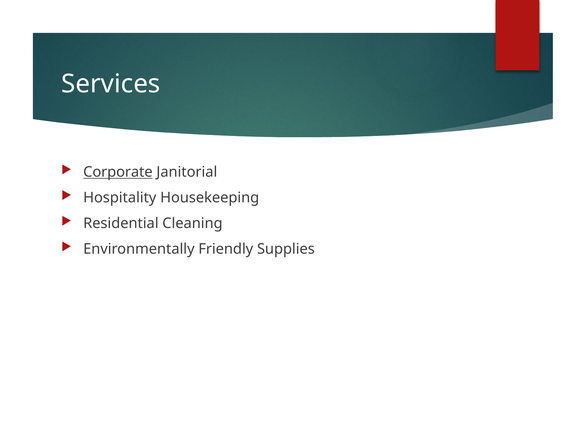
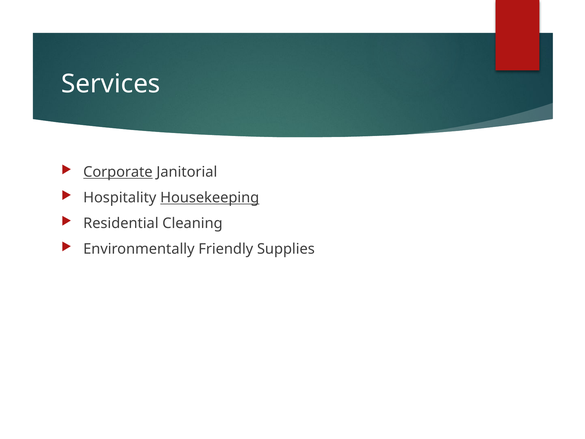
Housekeeping underline: none -> present
